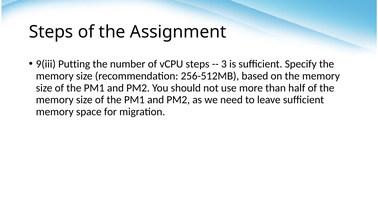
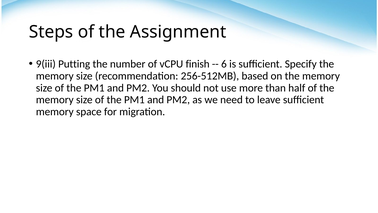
vCPU steps: steps -> finish
3: 3 -> 6
